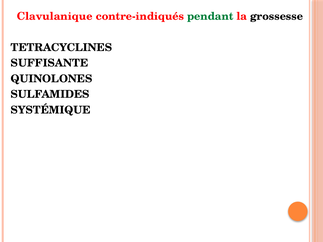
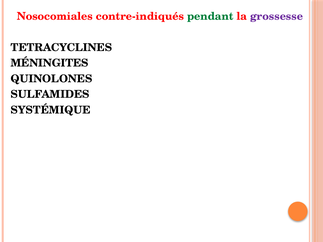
Clavulanique: Clavulanique -> Nosocomiales
grossesse colour: black -> purple
SUFFISANTE: SUFFISANTE -> MÉNINGITES
